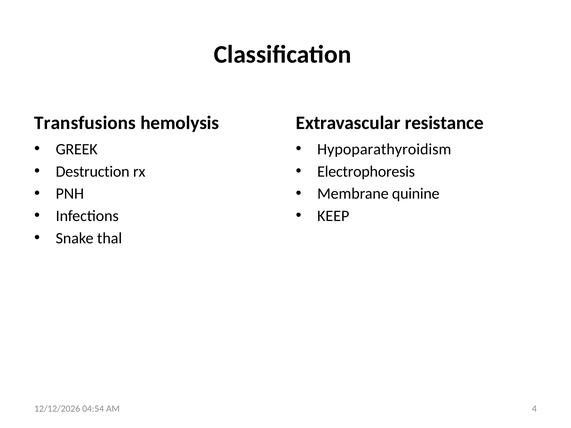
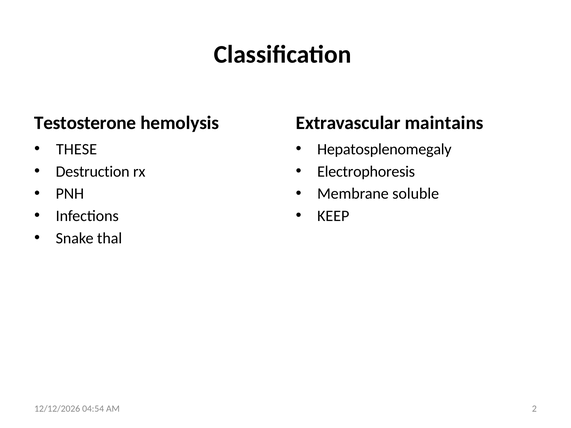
Transfusions: Transfusions -> Testosterone
resistance: resistance -> maintains
GREEK: GREEK -> THESE
Hypoparathyroidism: Hypoparathyroidism -> Hepatosplenomegaly
quinine: quinine -> soluble
4: 4 -> 2
